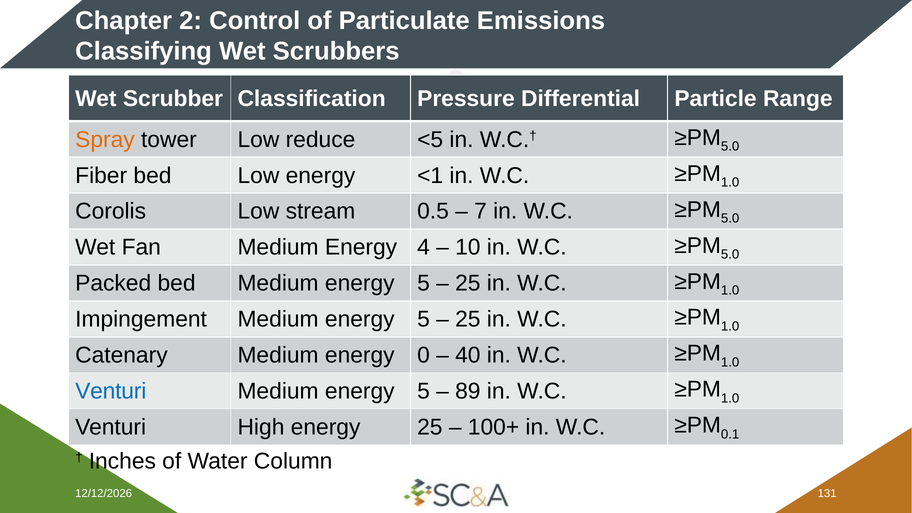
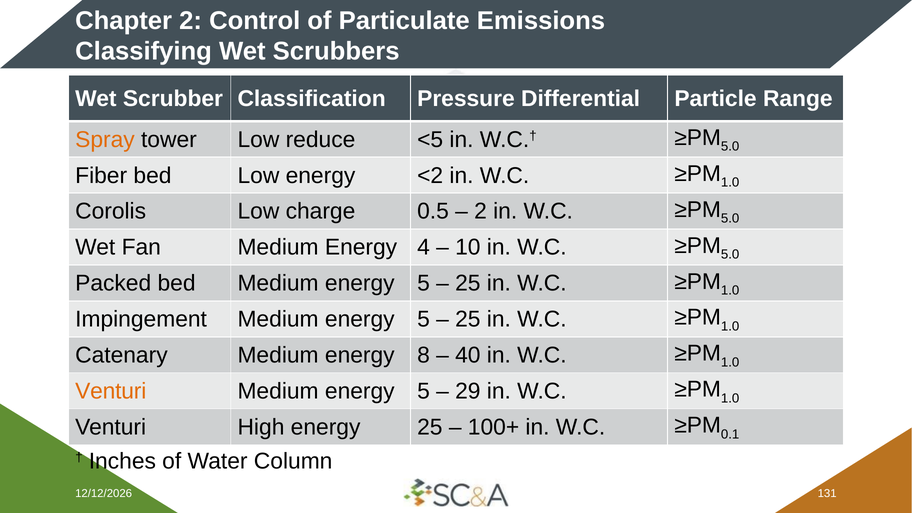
<1: <1 -> <2
stream: stream -> charge
7 at (481, 211): 7 -> 2
0: 0 -> 8
Venturi at (111, 391) colour: blue -> orange
89: 89 -> 29
